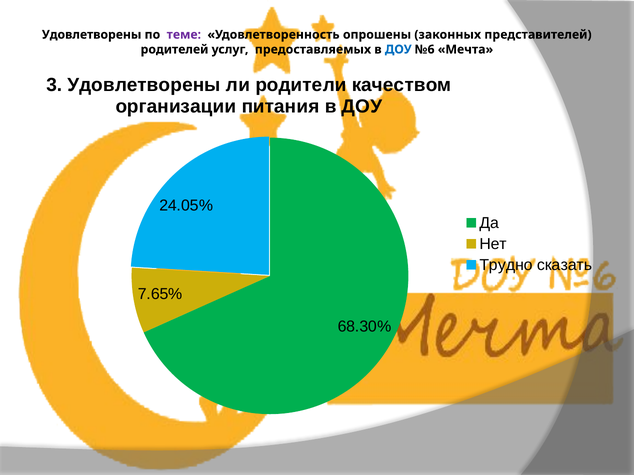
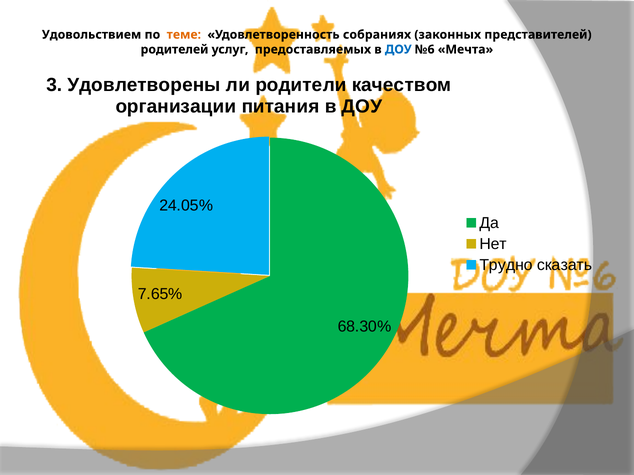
Удовлетворены at (92, 35): Удовлетворены -> Удовольствием
теме colour: purple -> orange
опрошены: опрошены -> собраниях
